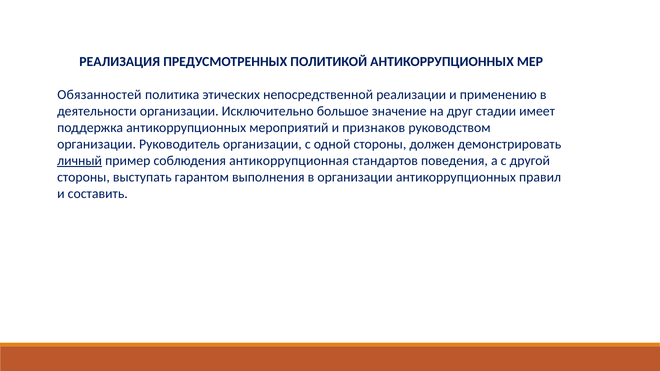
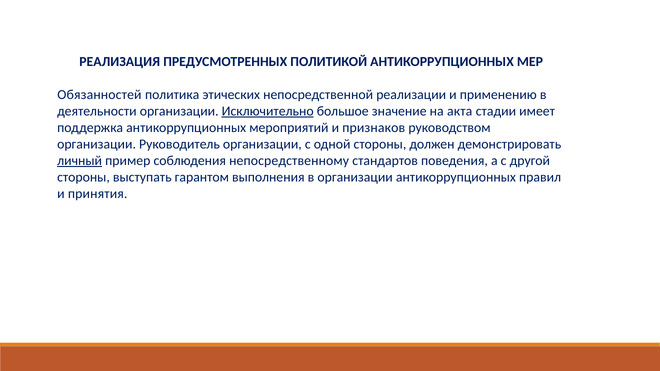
Исключительно underline: none -> present
друг: друг -> акта
антикоррупционная: антикоррупционная -> непосредственному
составить: составить -> принятия
